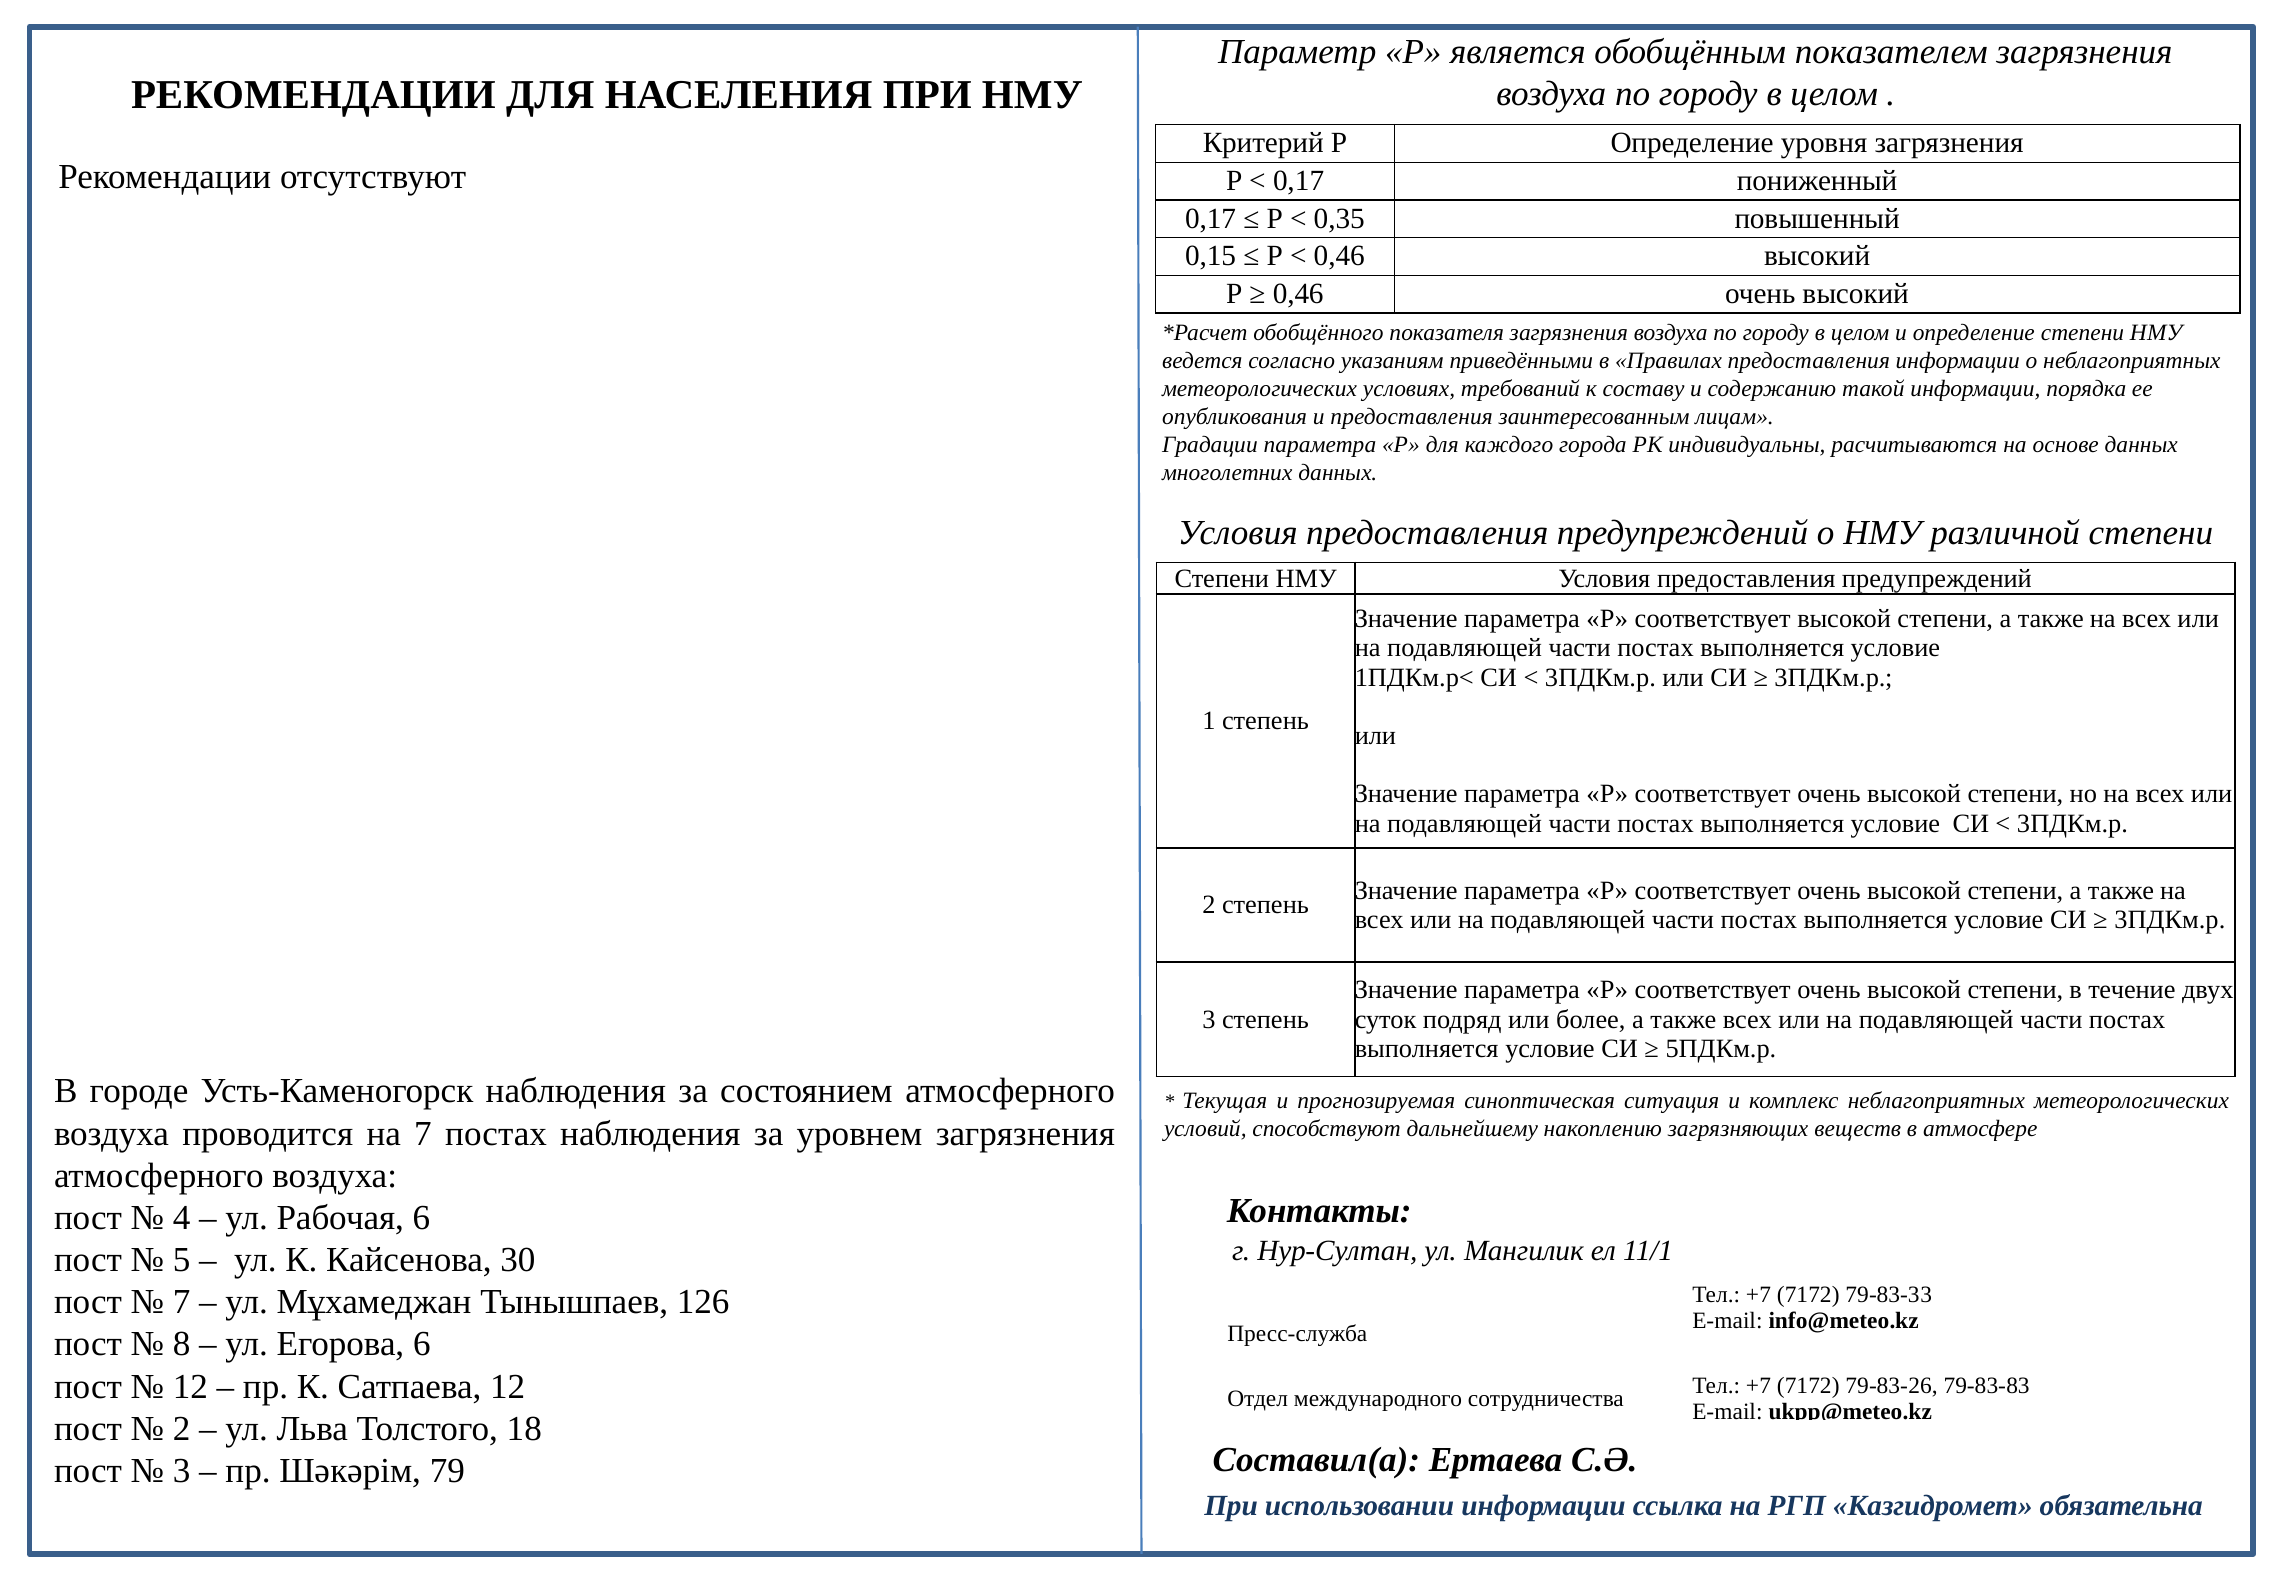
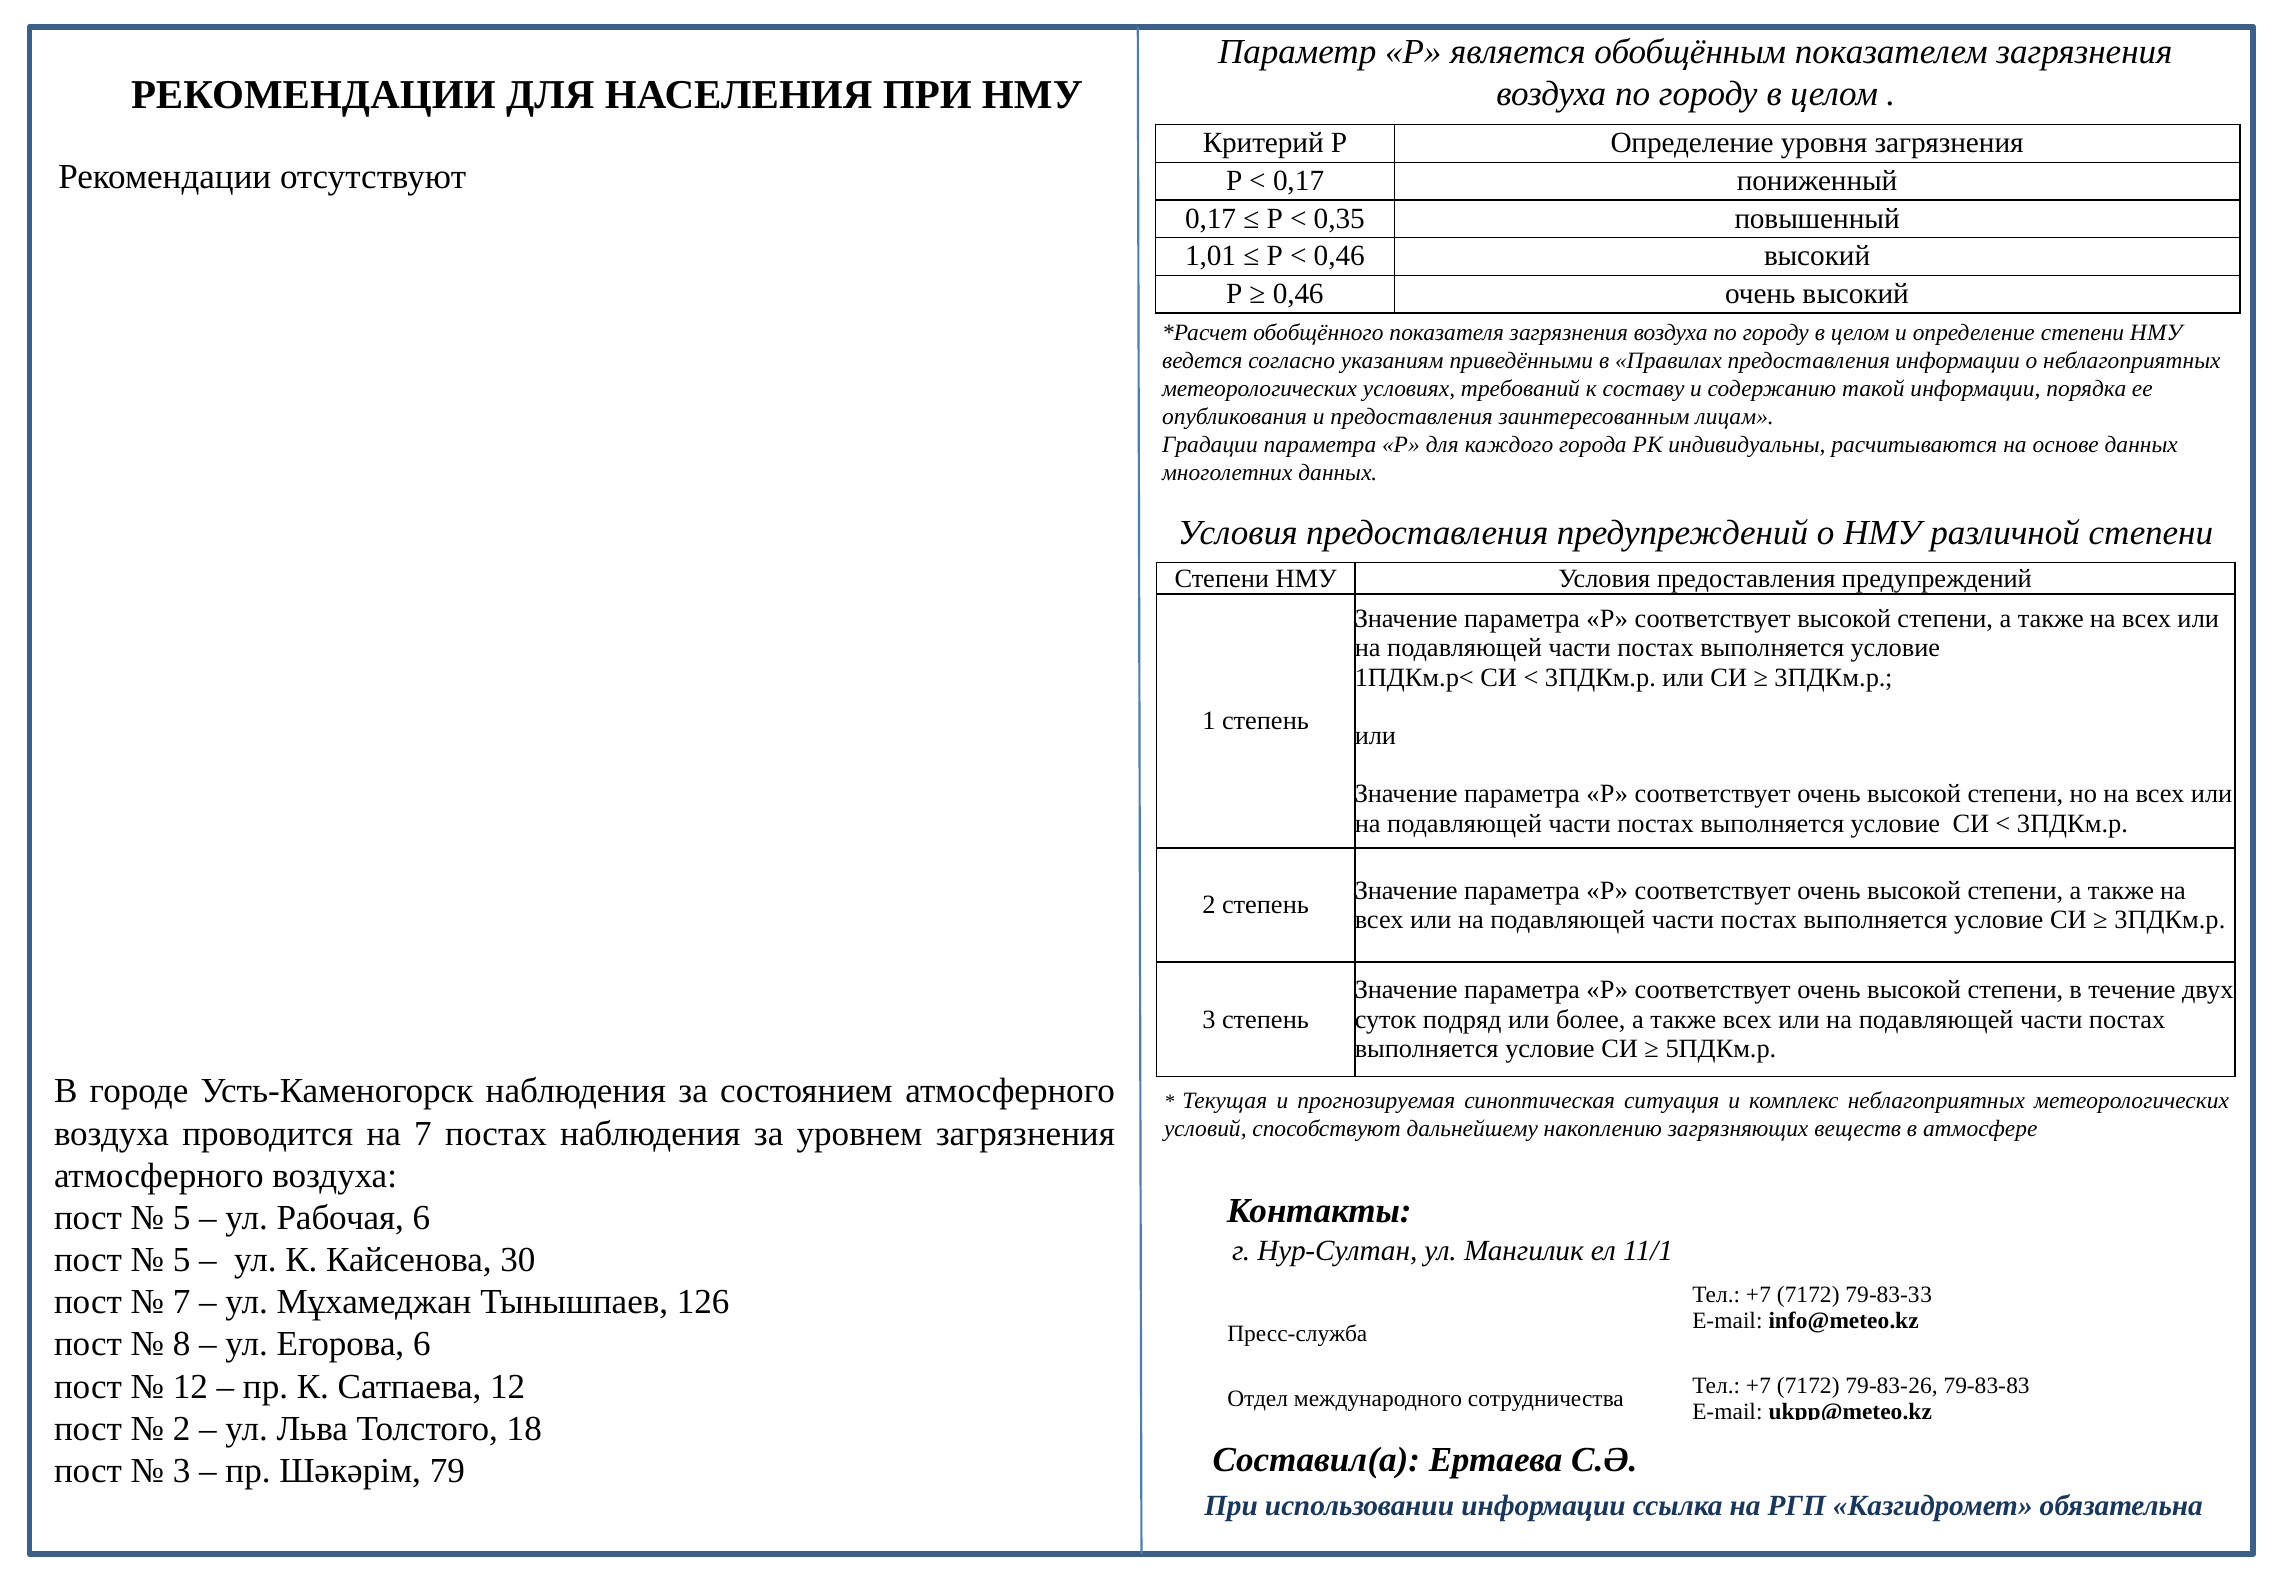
0,15: 0,15 -> 1,01
4 at (182, 1217): 4 -> 5
